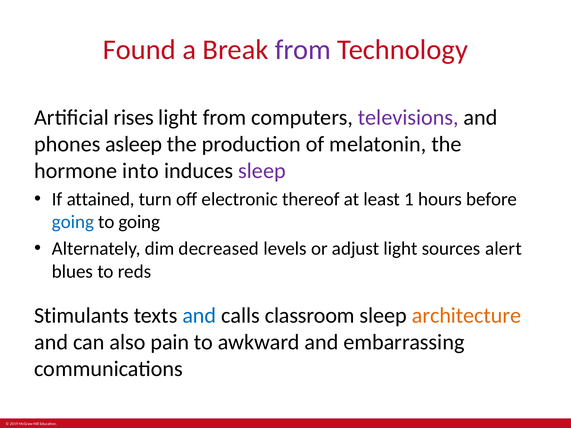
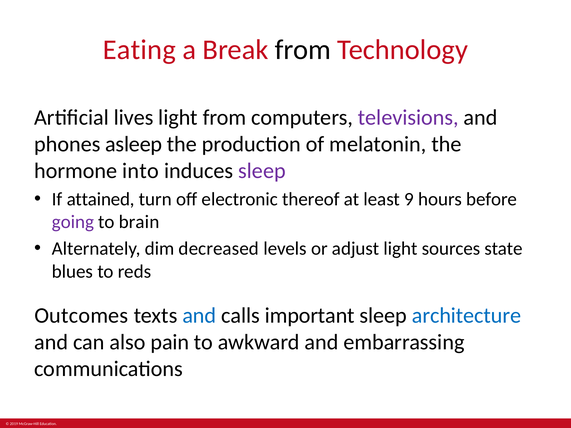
Found: Found -> Eating
from at (303, 50) colour: purple -> black
rises: rises -> lives
1: 1 -> 9
going at (73, 222) colour: blue -> purple
to going: going -> brain
alert: alert -> state
Stimulants: Stimulants -> Outcomes
classroom: classroom -> important
architecture colour: orange -> blue
